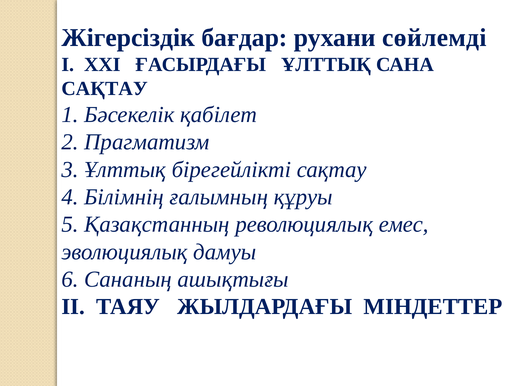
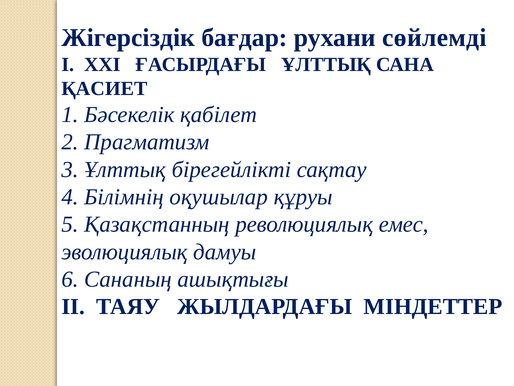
САҚТАУ at (104, 89): САҚТАУ -> ҚАСИЕТ
ғалымның: ғалымның -> оқушылар
